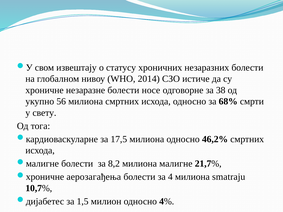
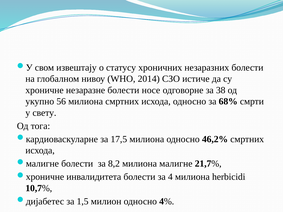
аерозагађења: аерозагађења -> инвалидитета
smatraju: smatraju -> herbicidi
